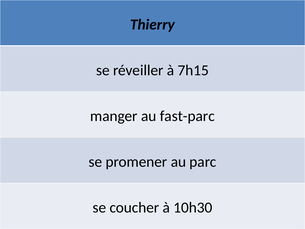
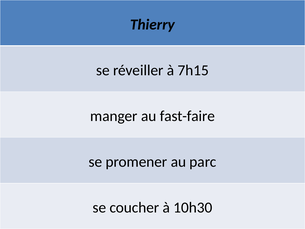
fast-parc: fast-parc -> fast-faire
